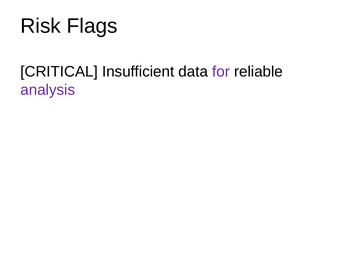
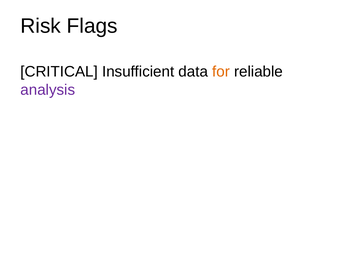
for colour: purple -> orange
